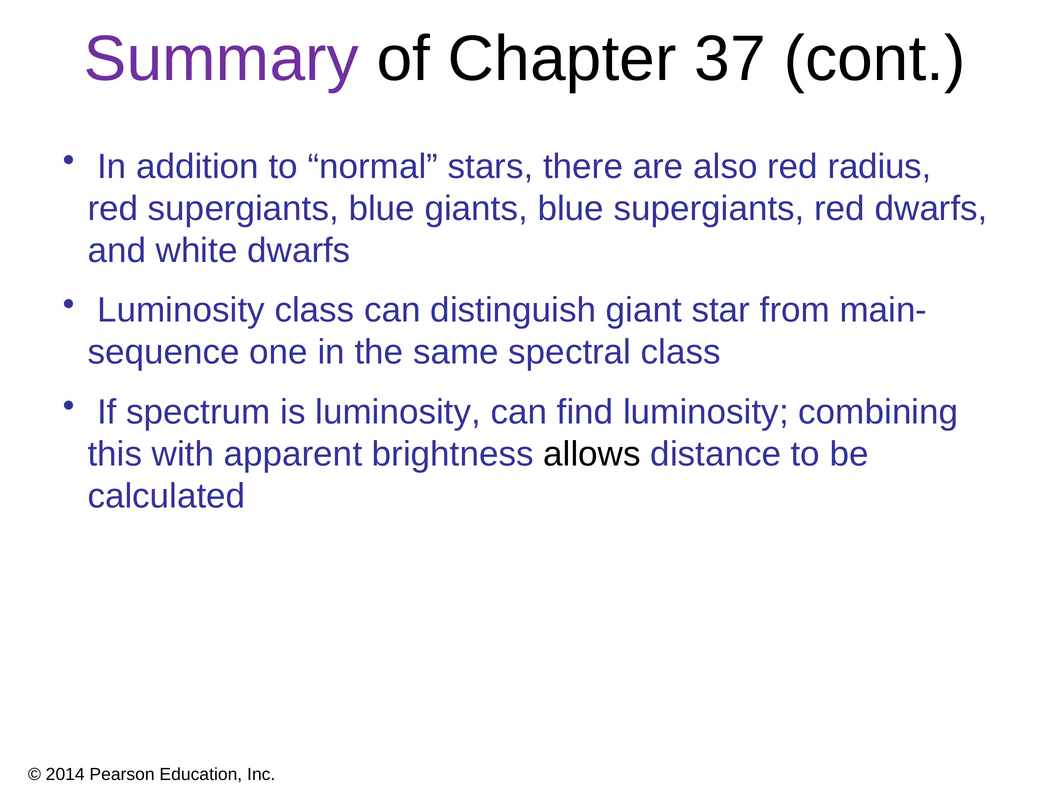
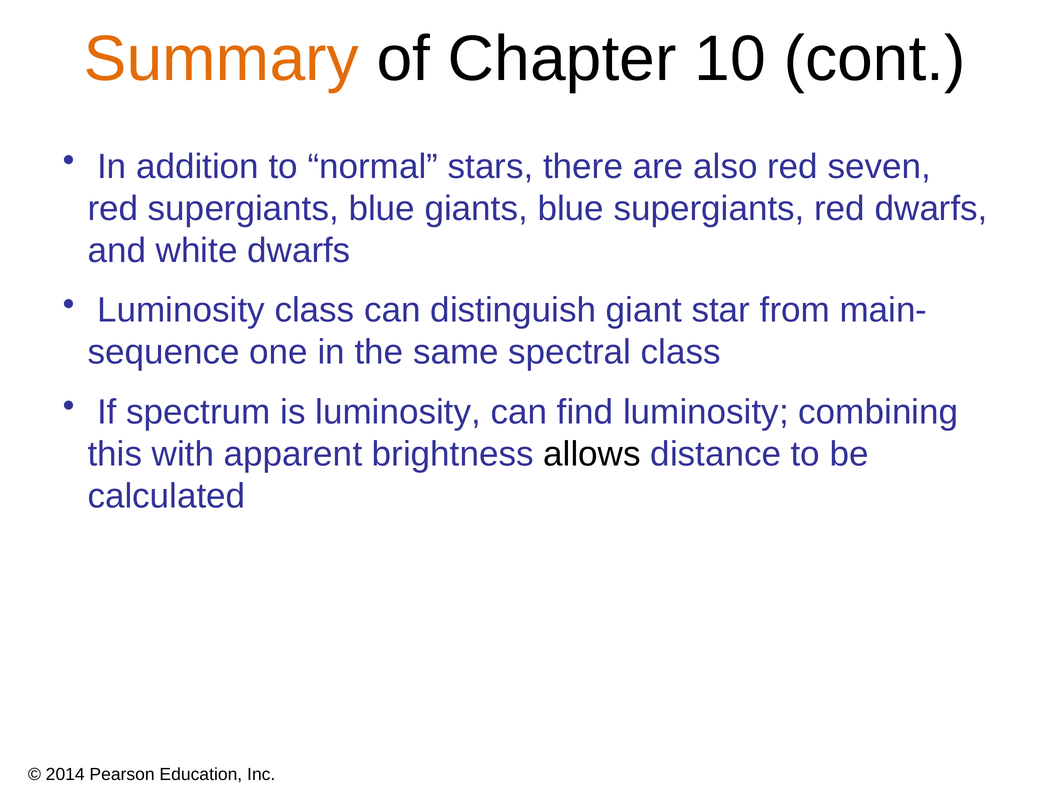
Summary colour: purple -> orange
37: 37 -> 10
radius: radius -> seven
